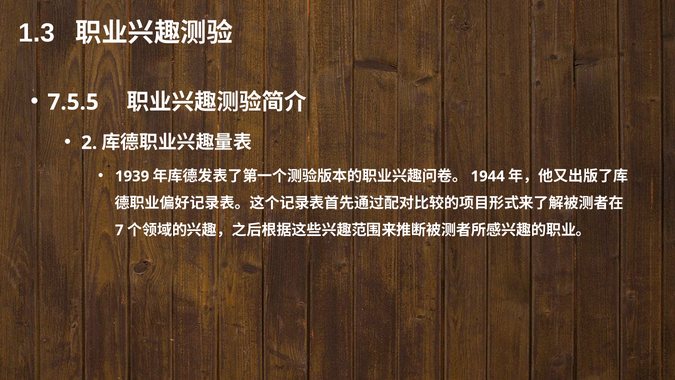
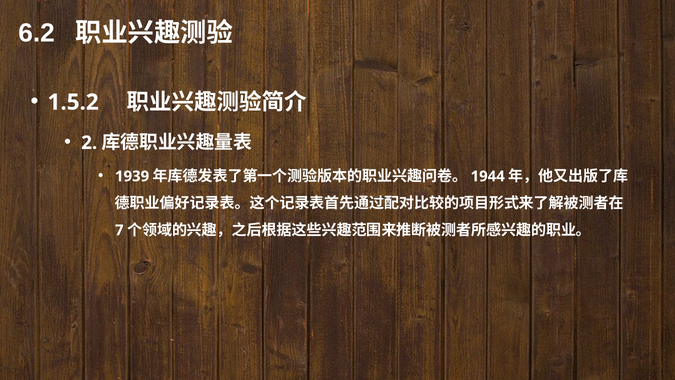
1.3: 1.3 -> 6.2
7.5.5: 7.5.5 -> 1.5.2
